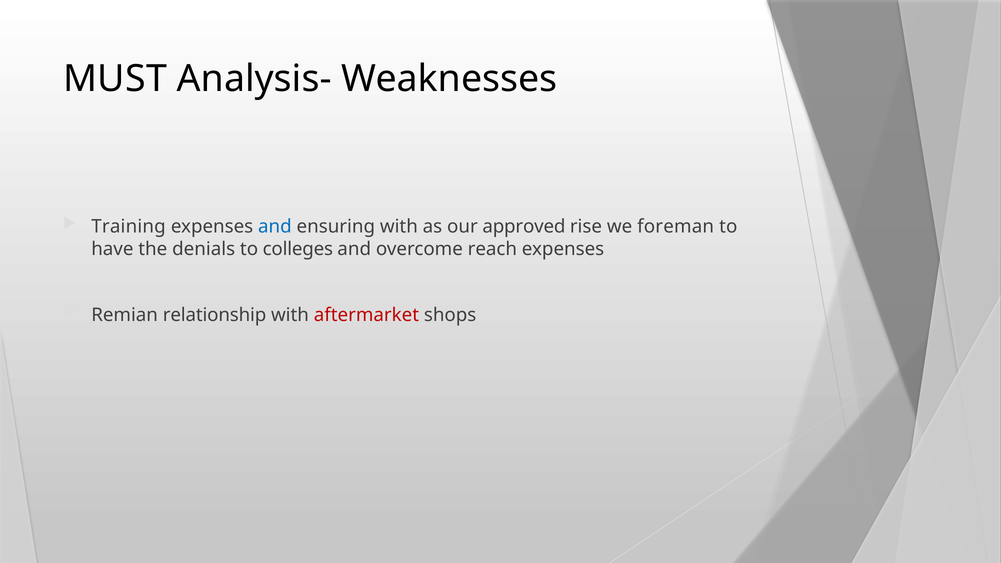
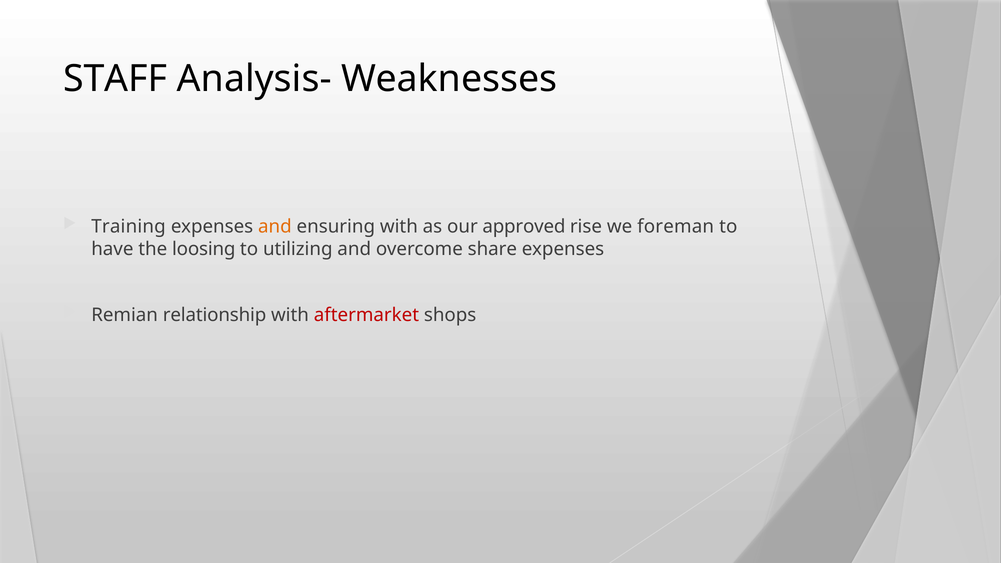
MUST: MUST -> STAFF
and at (275, 227) colour: blue -> orange
denials: denials -> loosing
colleges: colleges -> utilizing
reach: reach -> share
